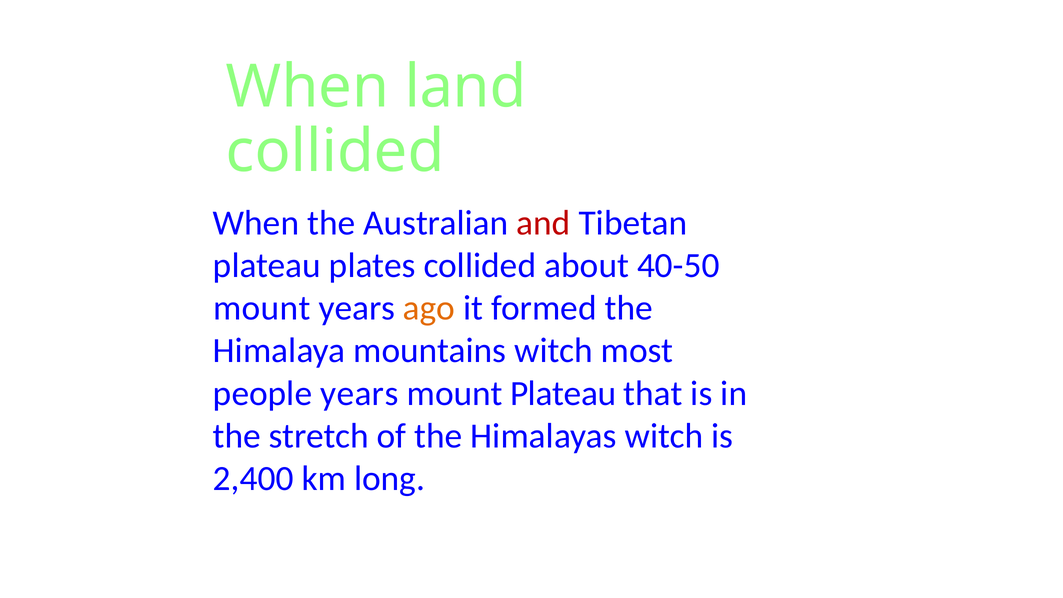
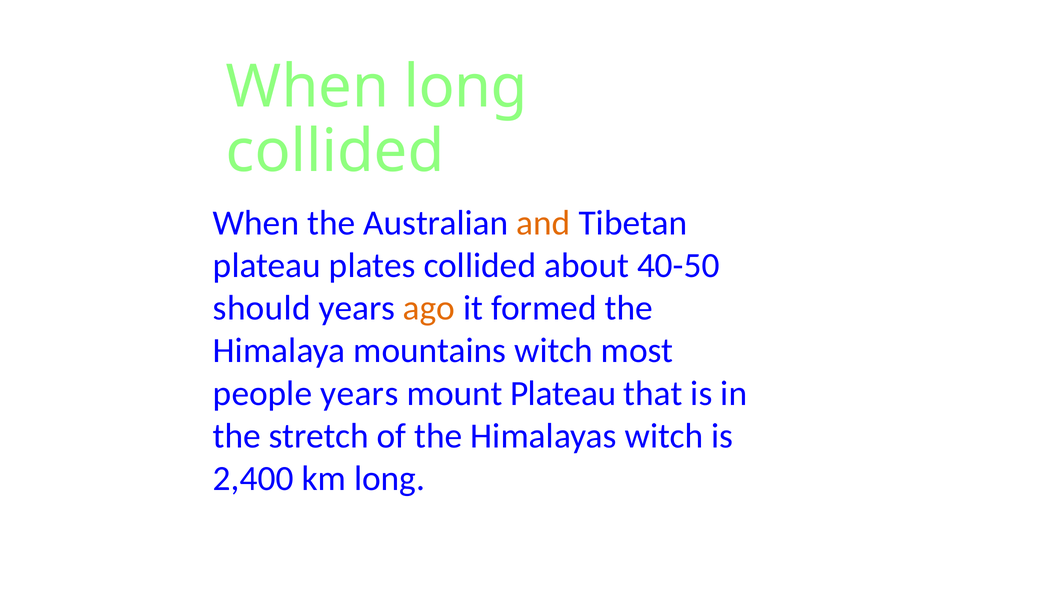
When land: land -> long
and colour: red -> orange
mount at (262, 308): mount -> should
